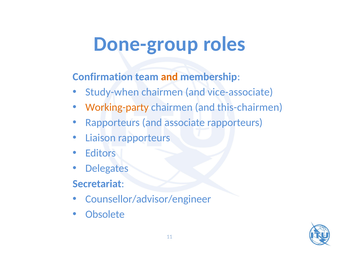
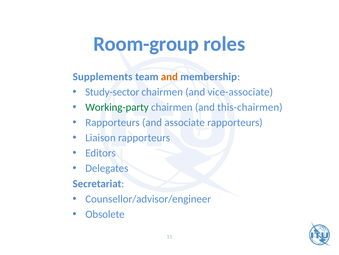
Done-group: Done-group -> Room-group
Confirmation: Confirmation -> Supplements
Study-when: Study-when -> Study-sector
Working-party colour: orange -> green
